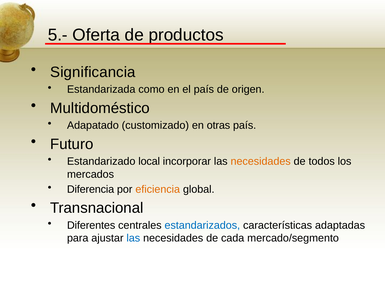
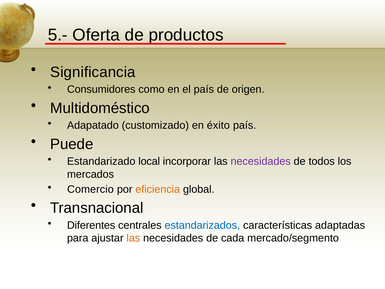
Estandarizada: Estandarizada -> Consumidores
otras: otras -> éxito
Futuro: Futuro -> Puede
necesidades at (261, 161) colour: orange -> purple
Diferencia: Diferencia -> Comercio
las at (133, 238) colour: blue -> orange
